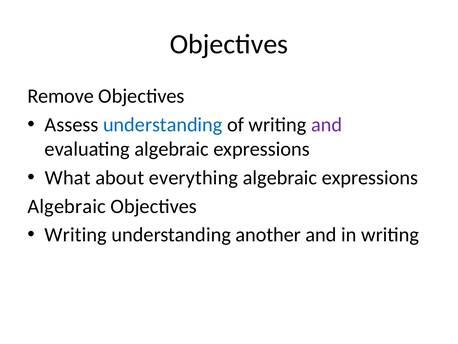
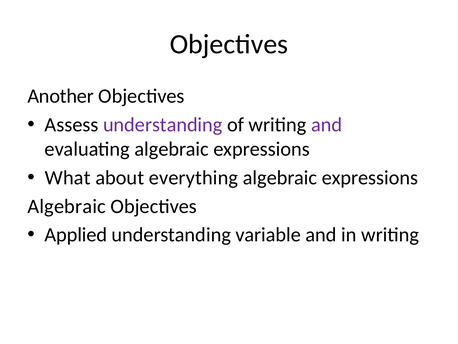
Remove: Remove -> Another
understanding at (163, 125) colour: blue -> purple
Writing at (76, 235): Writing -> Applied
another: another -> variable
